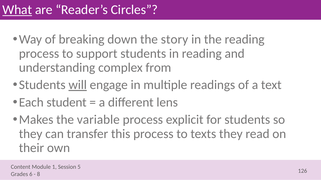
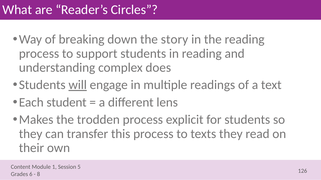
What underline: present -> none
from: from -> does
variable: variable -> trodden
